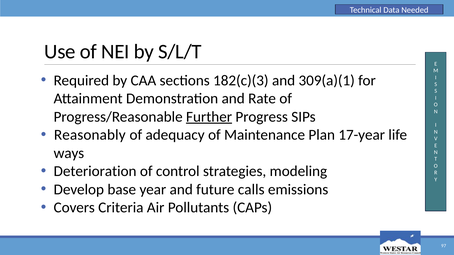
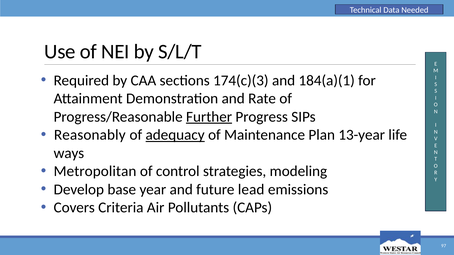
182(c)(3: 182(c)(3 -> 174(c)(3
309(a)(1: 309(a)(1 -> 184(a)(1
adequacy underline: none -> present
17-year: 17-year -> 13-year
Deterioration: Deterioration -> Metropolitan
calls: calls -> lead
